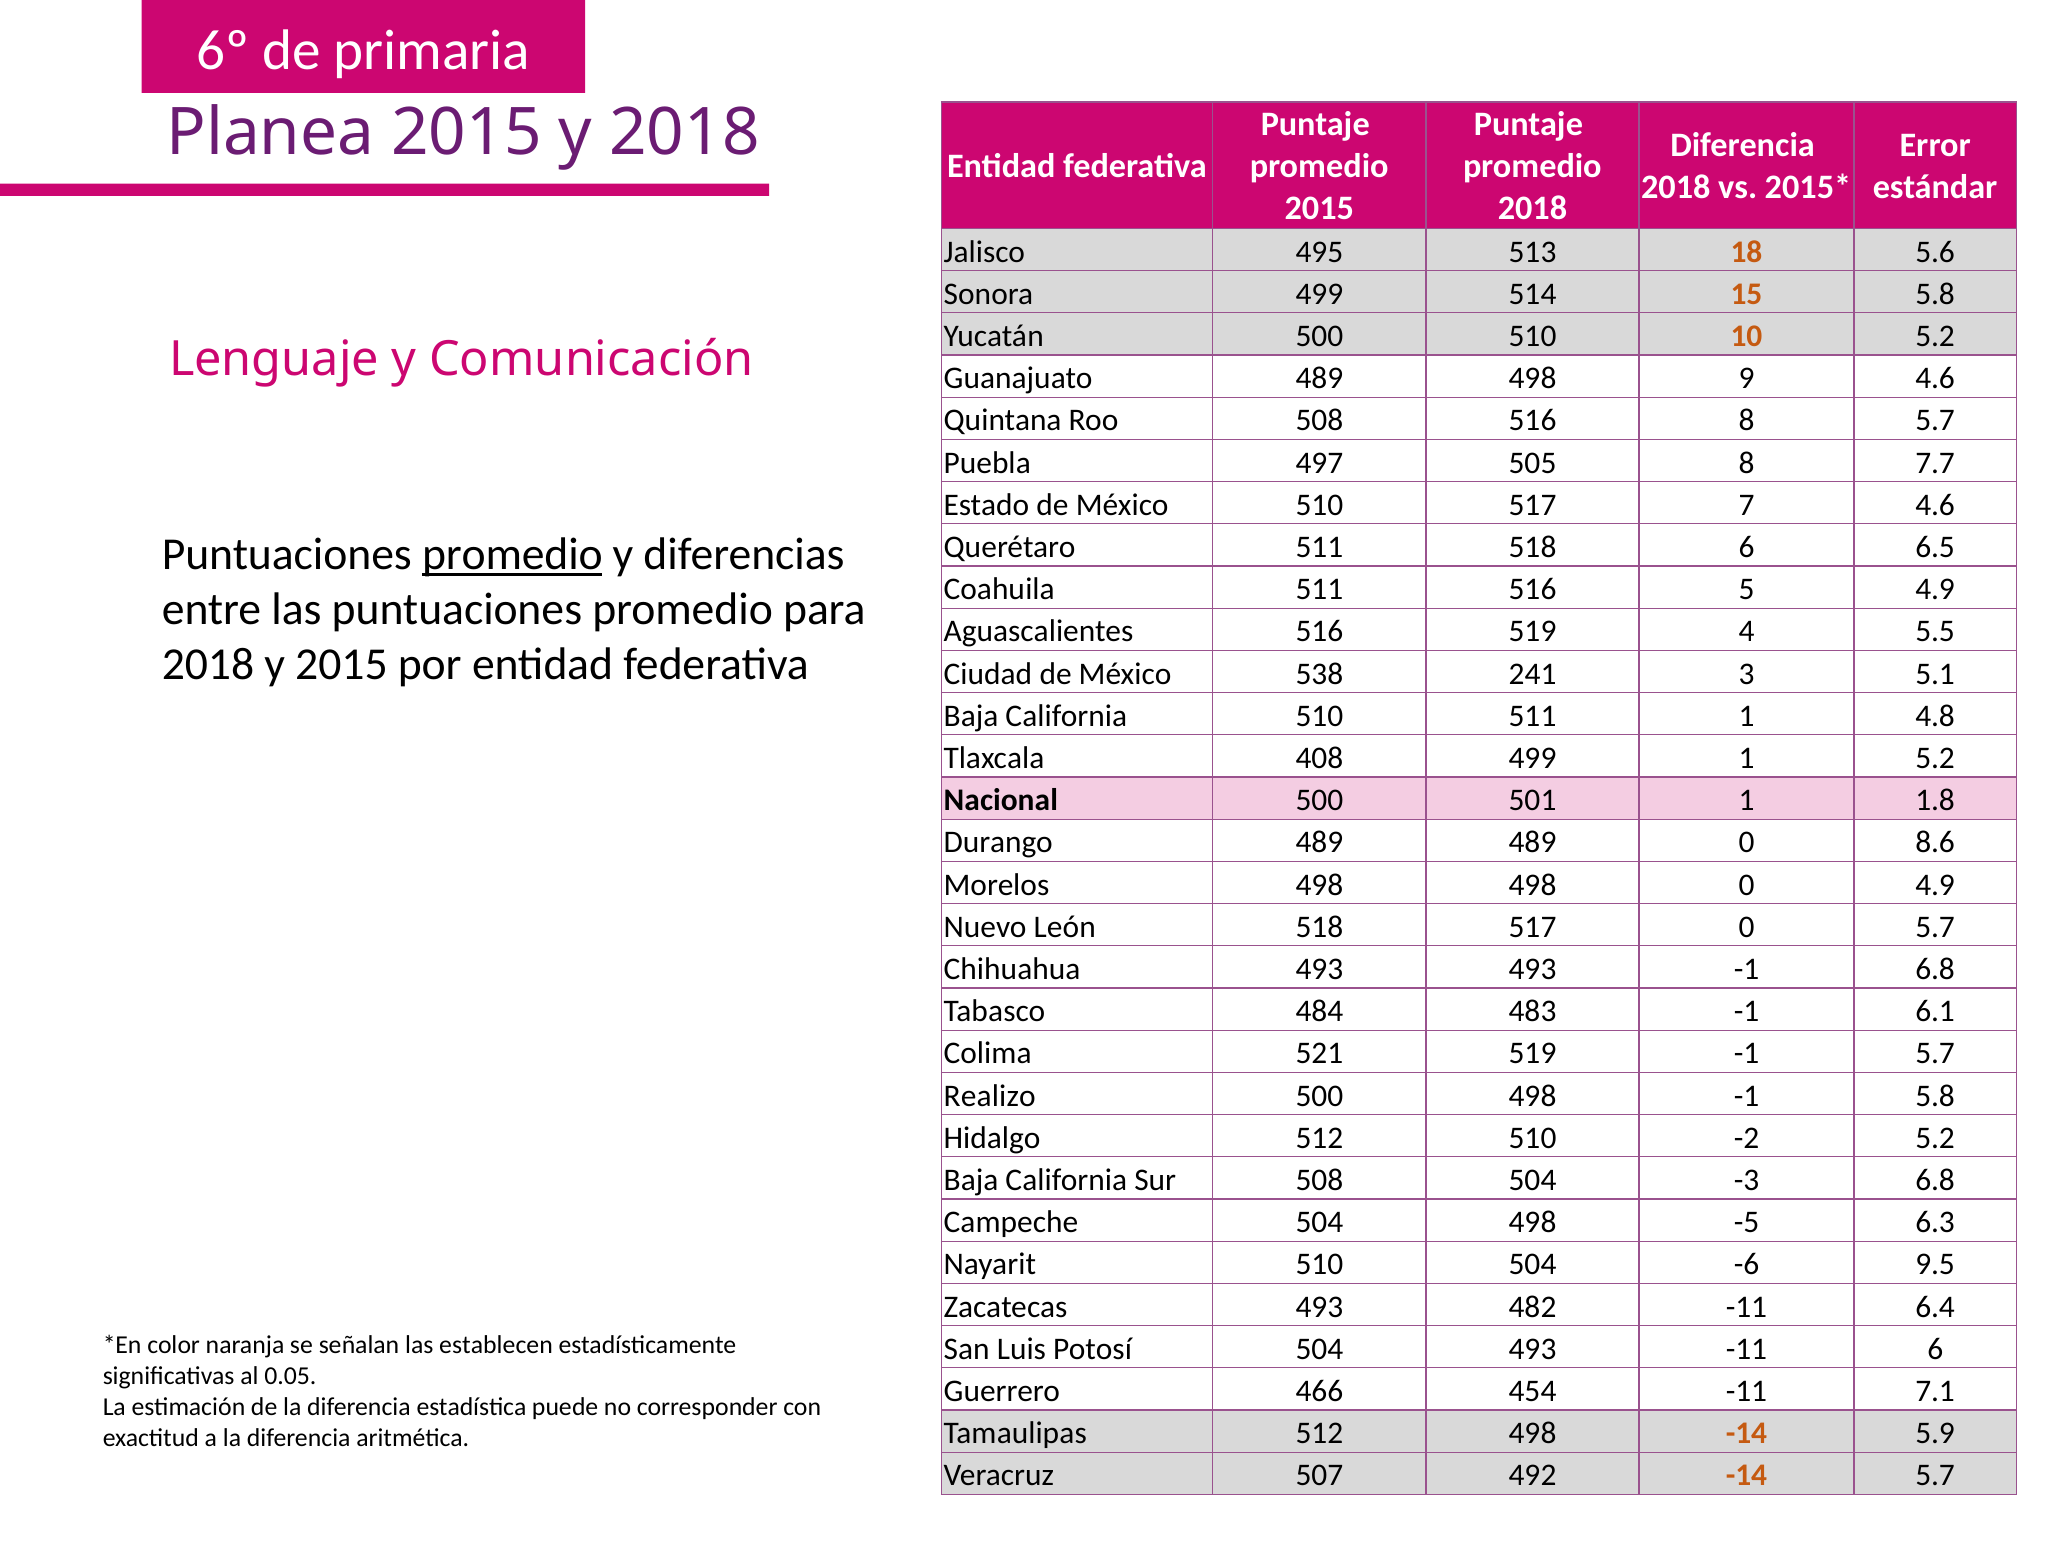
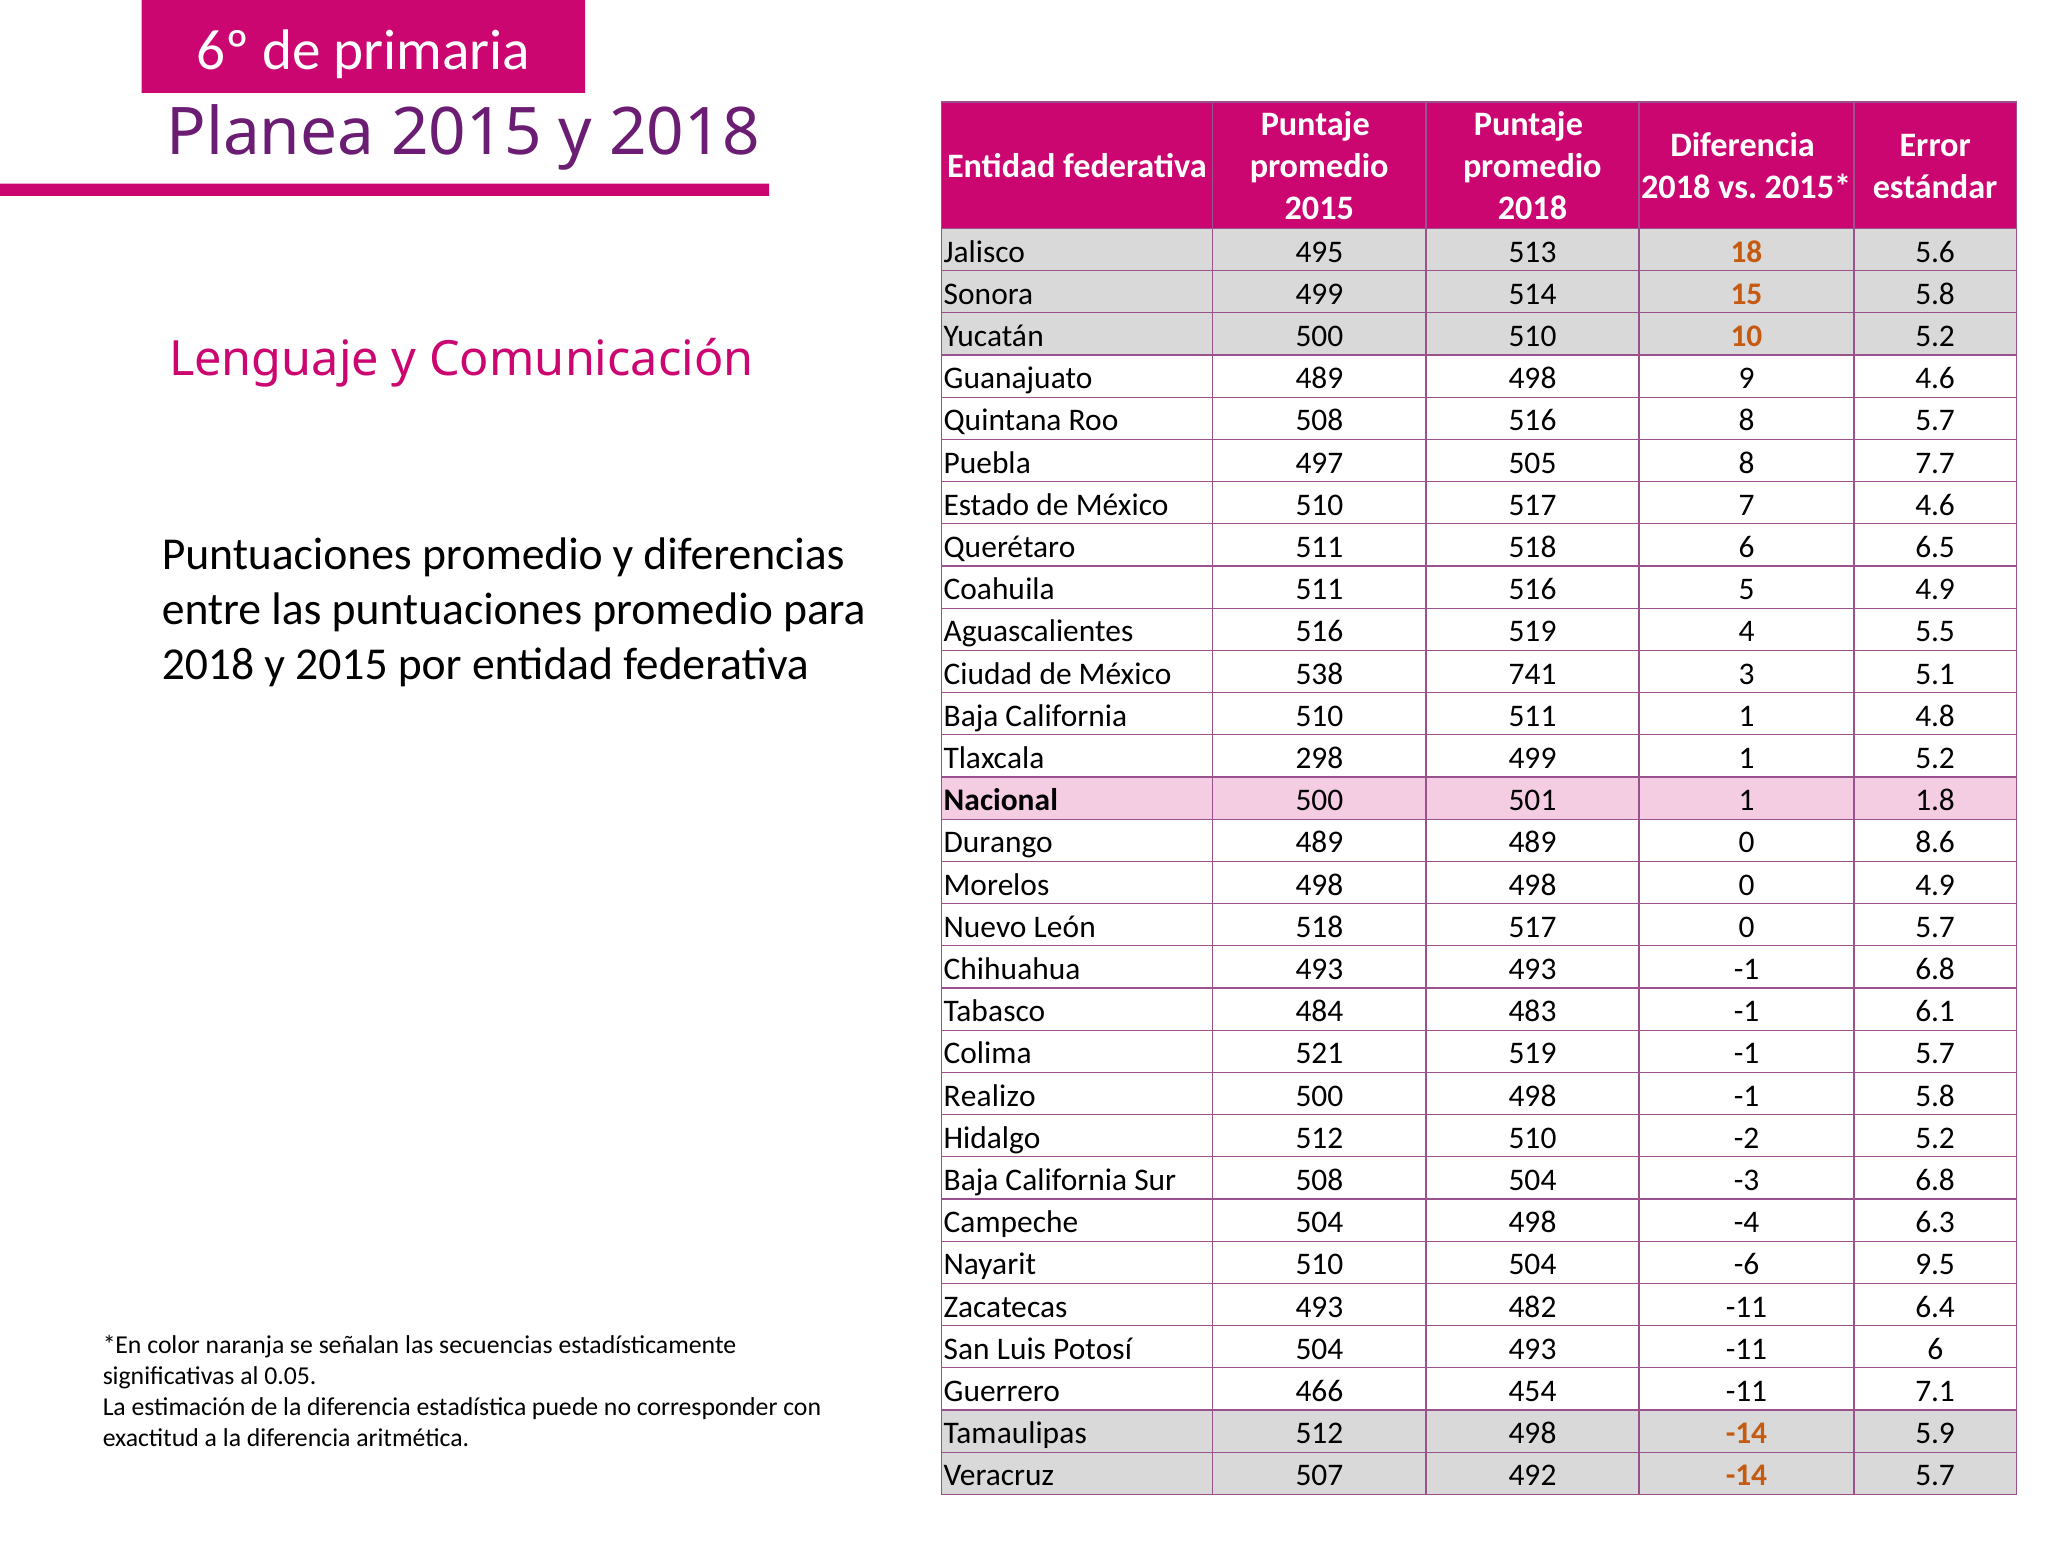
promedio at (512, 555) underline: present -> none
241: 241 -> 741
408: 408 -> 298
-5: -5 -> -4
establecen: establecen -> secuencias
